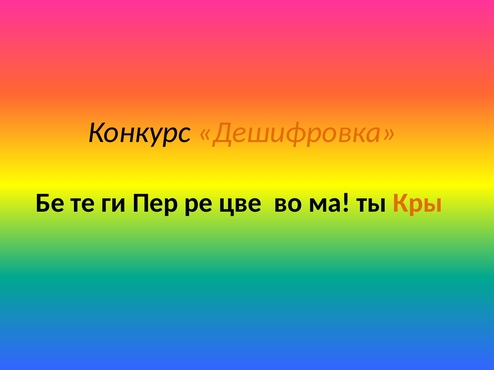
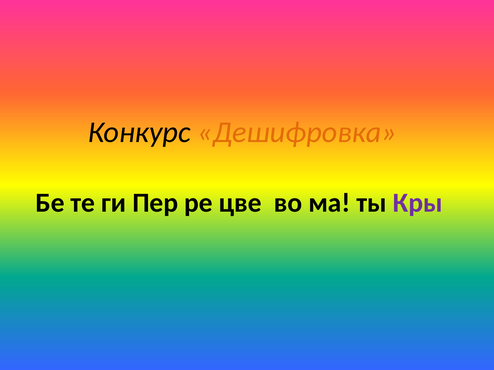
Кры colour: orange -> purple
